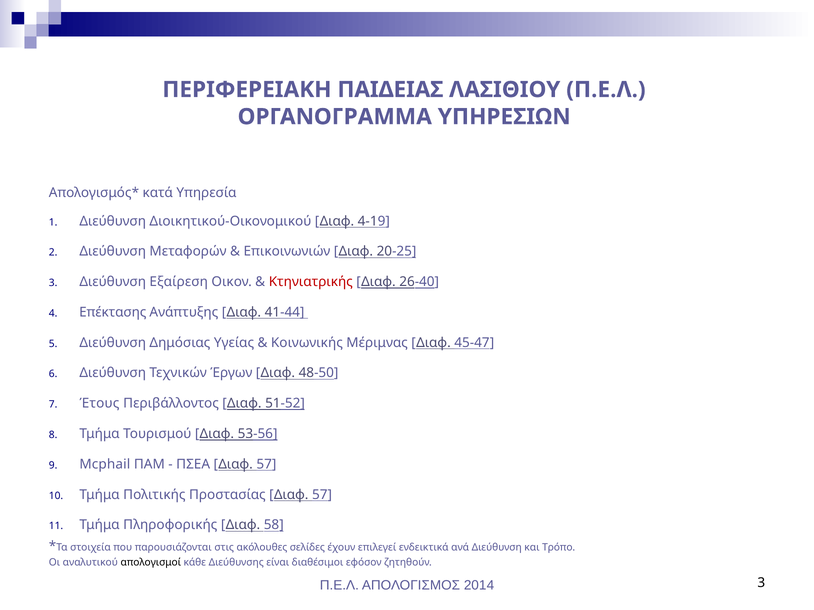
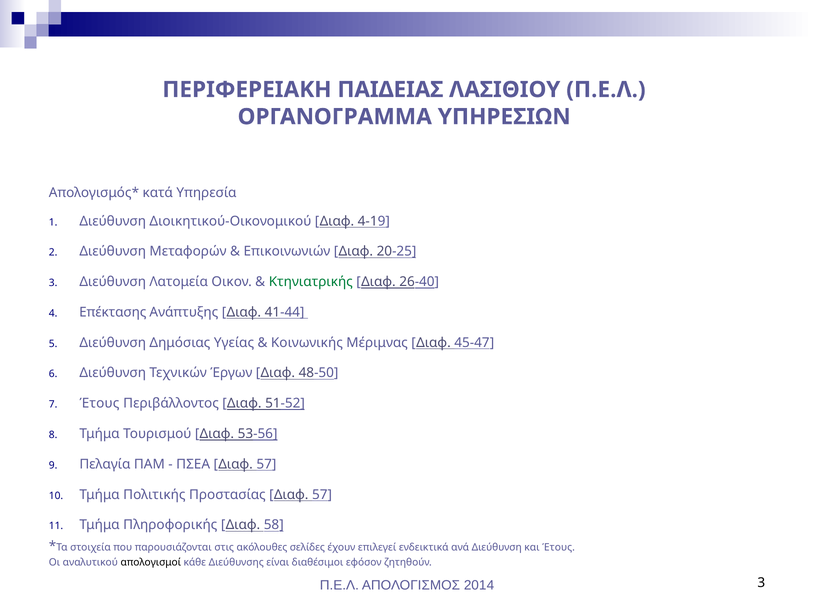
Εξαίρεση: Εξαίρεση -> Λατομεία
Κτηνιατρικής colour: red -> green
Mcphail: Mcphail -> Πελαγία
και Τρόπο: Τρόπο -> Έτους
